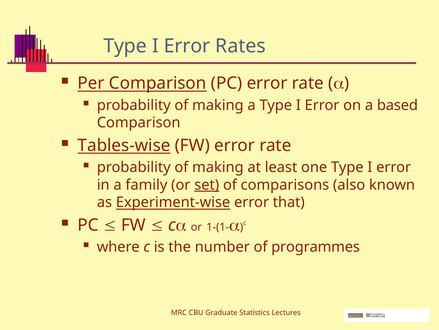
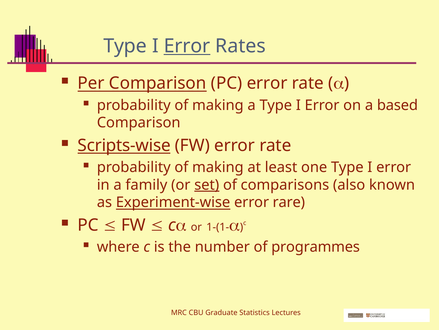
Error at (187, 46) underline: none -> present
Tables-wise: Tables-wise -> Scripts-wise
that: that -> rare
